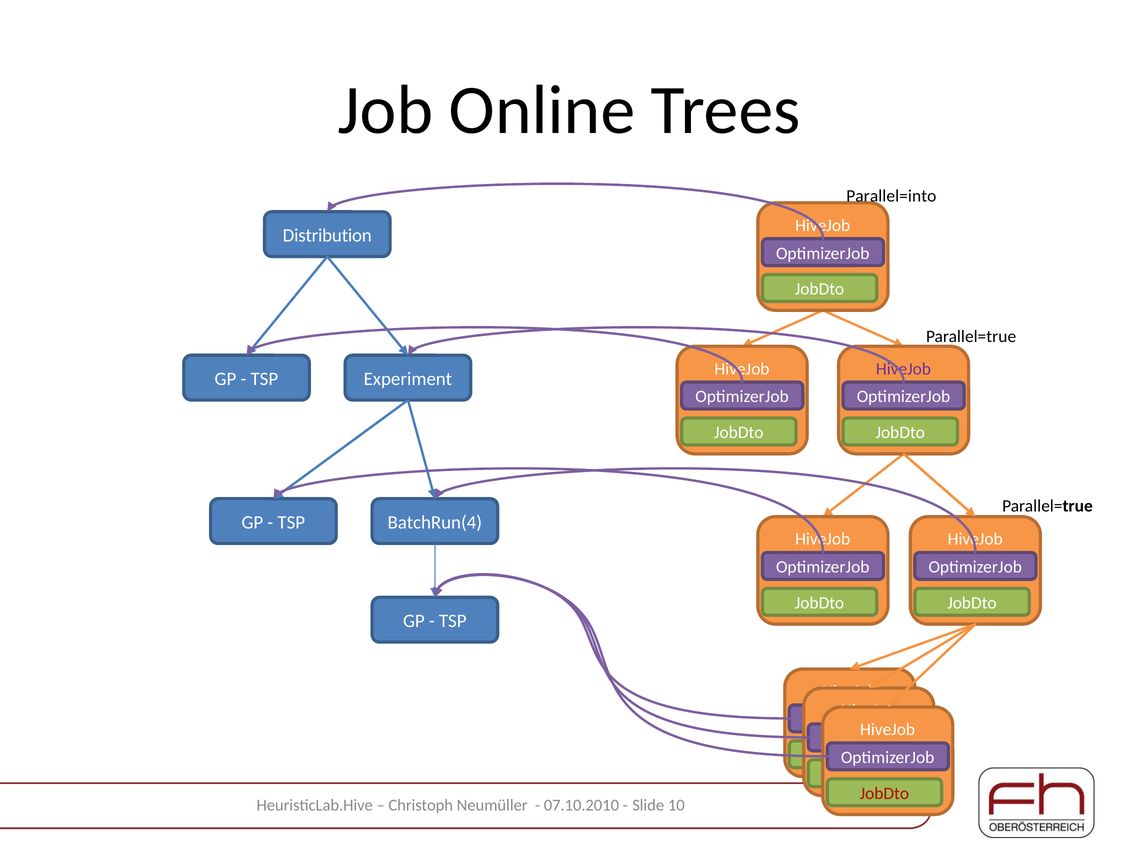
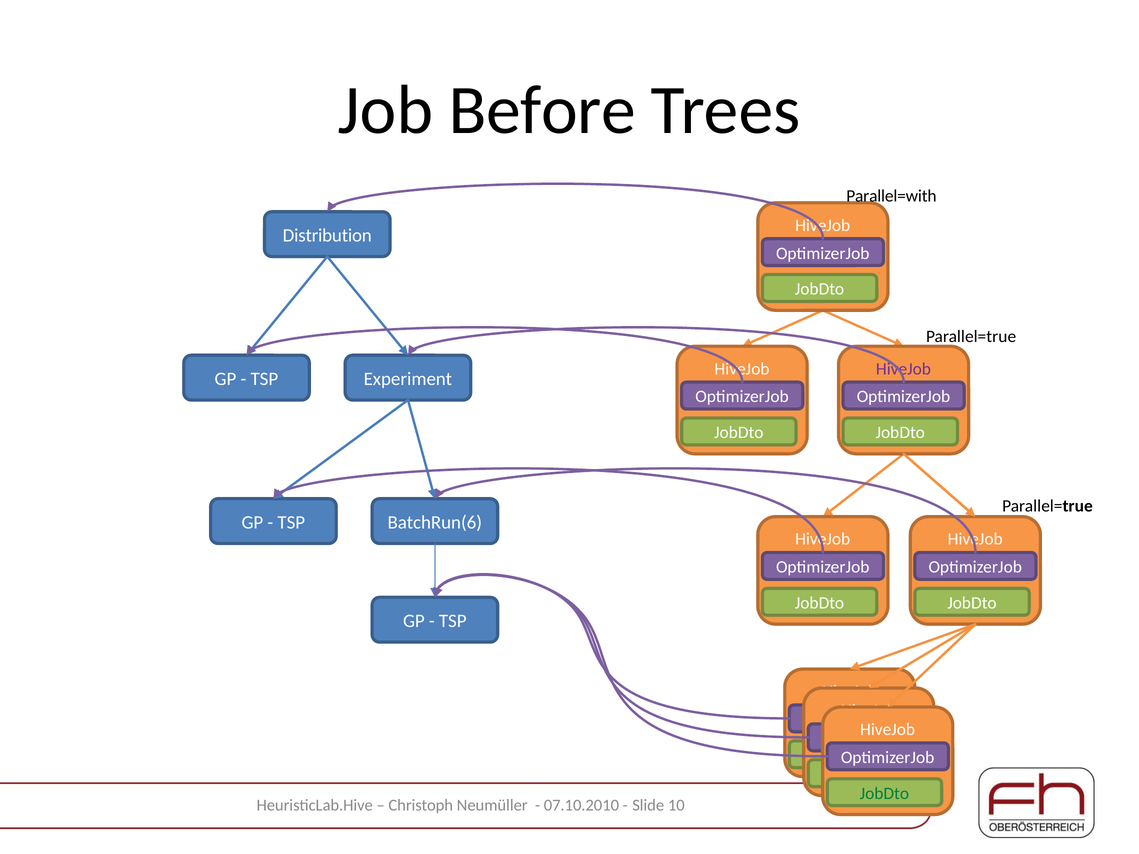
Online: Online -> Before
Parallel=into: Parallel=into -> Parallel=with
BatchRun(4: BatchRun(4 -> BatchRun(6
JobDto at (884, 794) colour: red -> green
